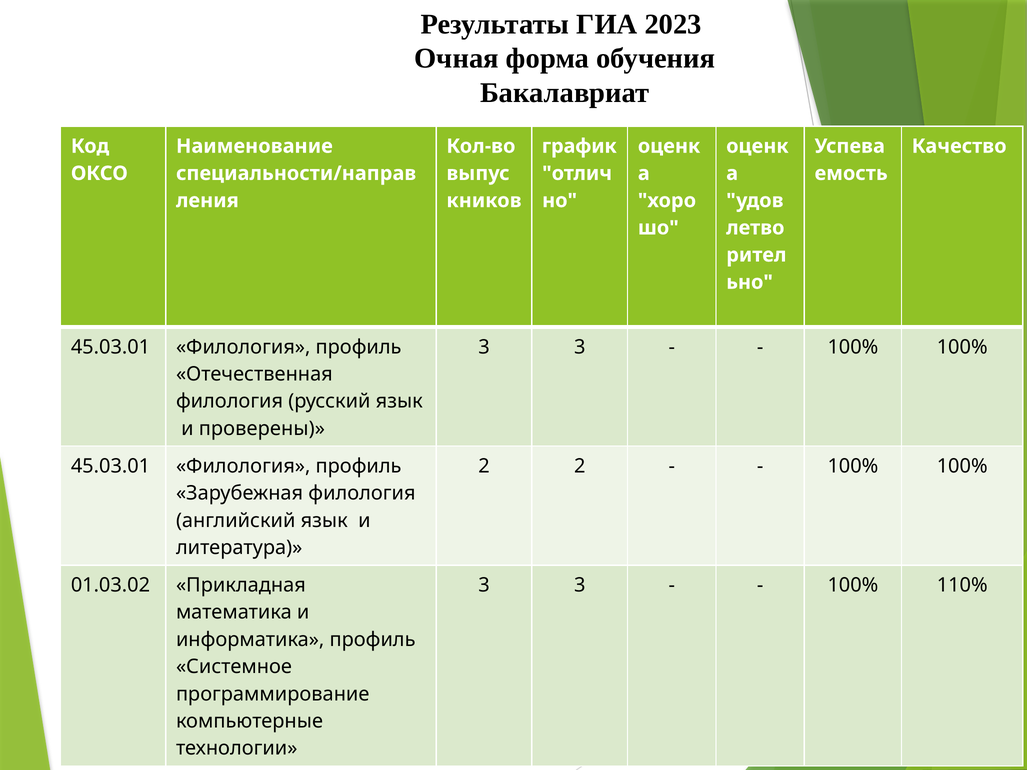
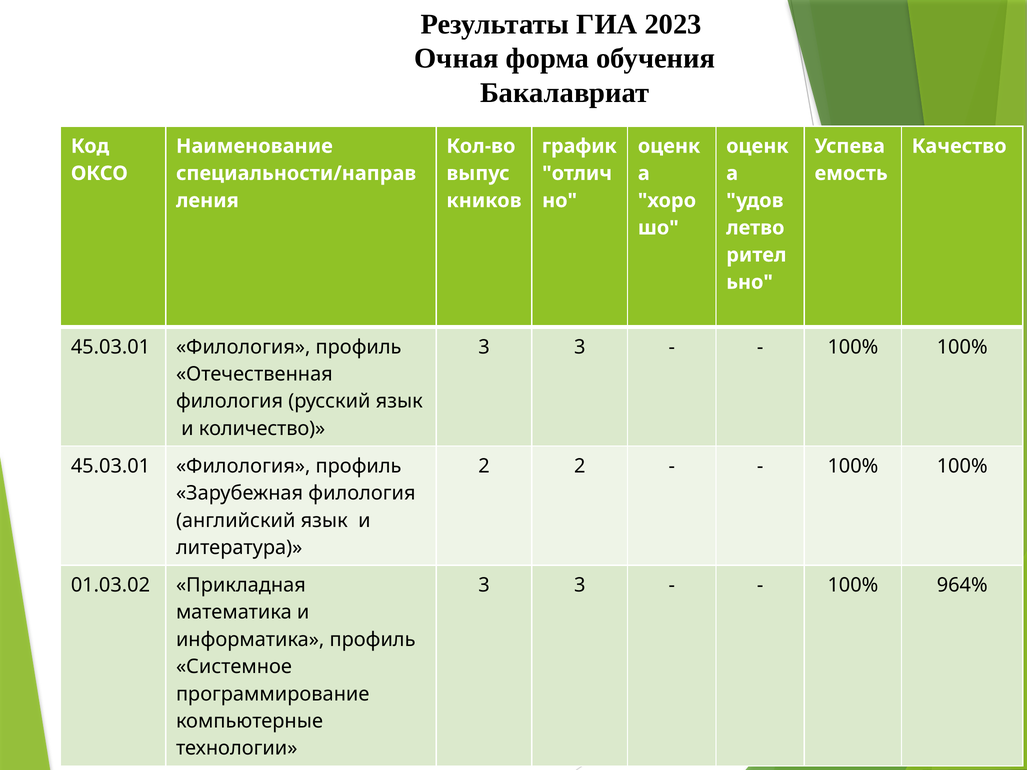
проверены: проверены -> количество
110%: 110% -> 964%
